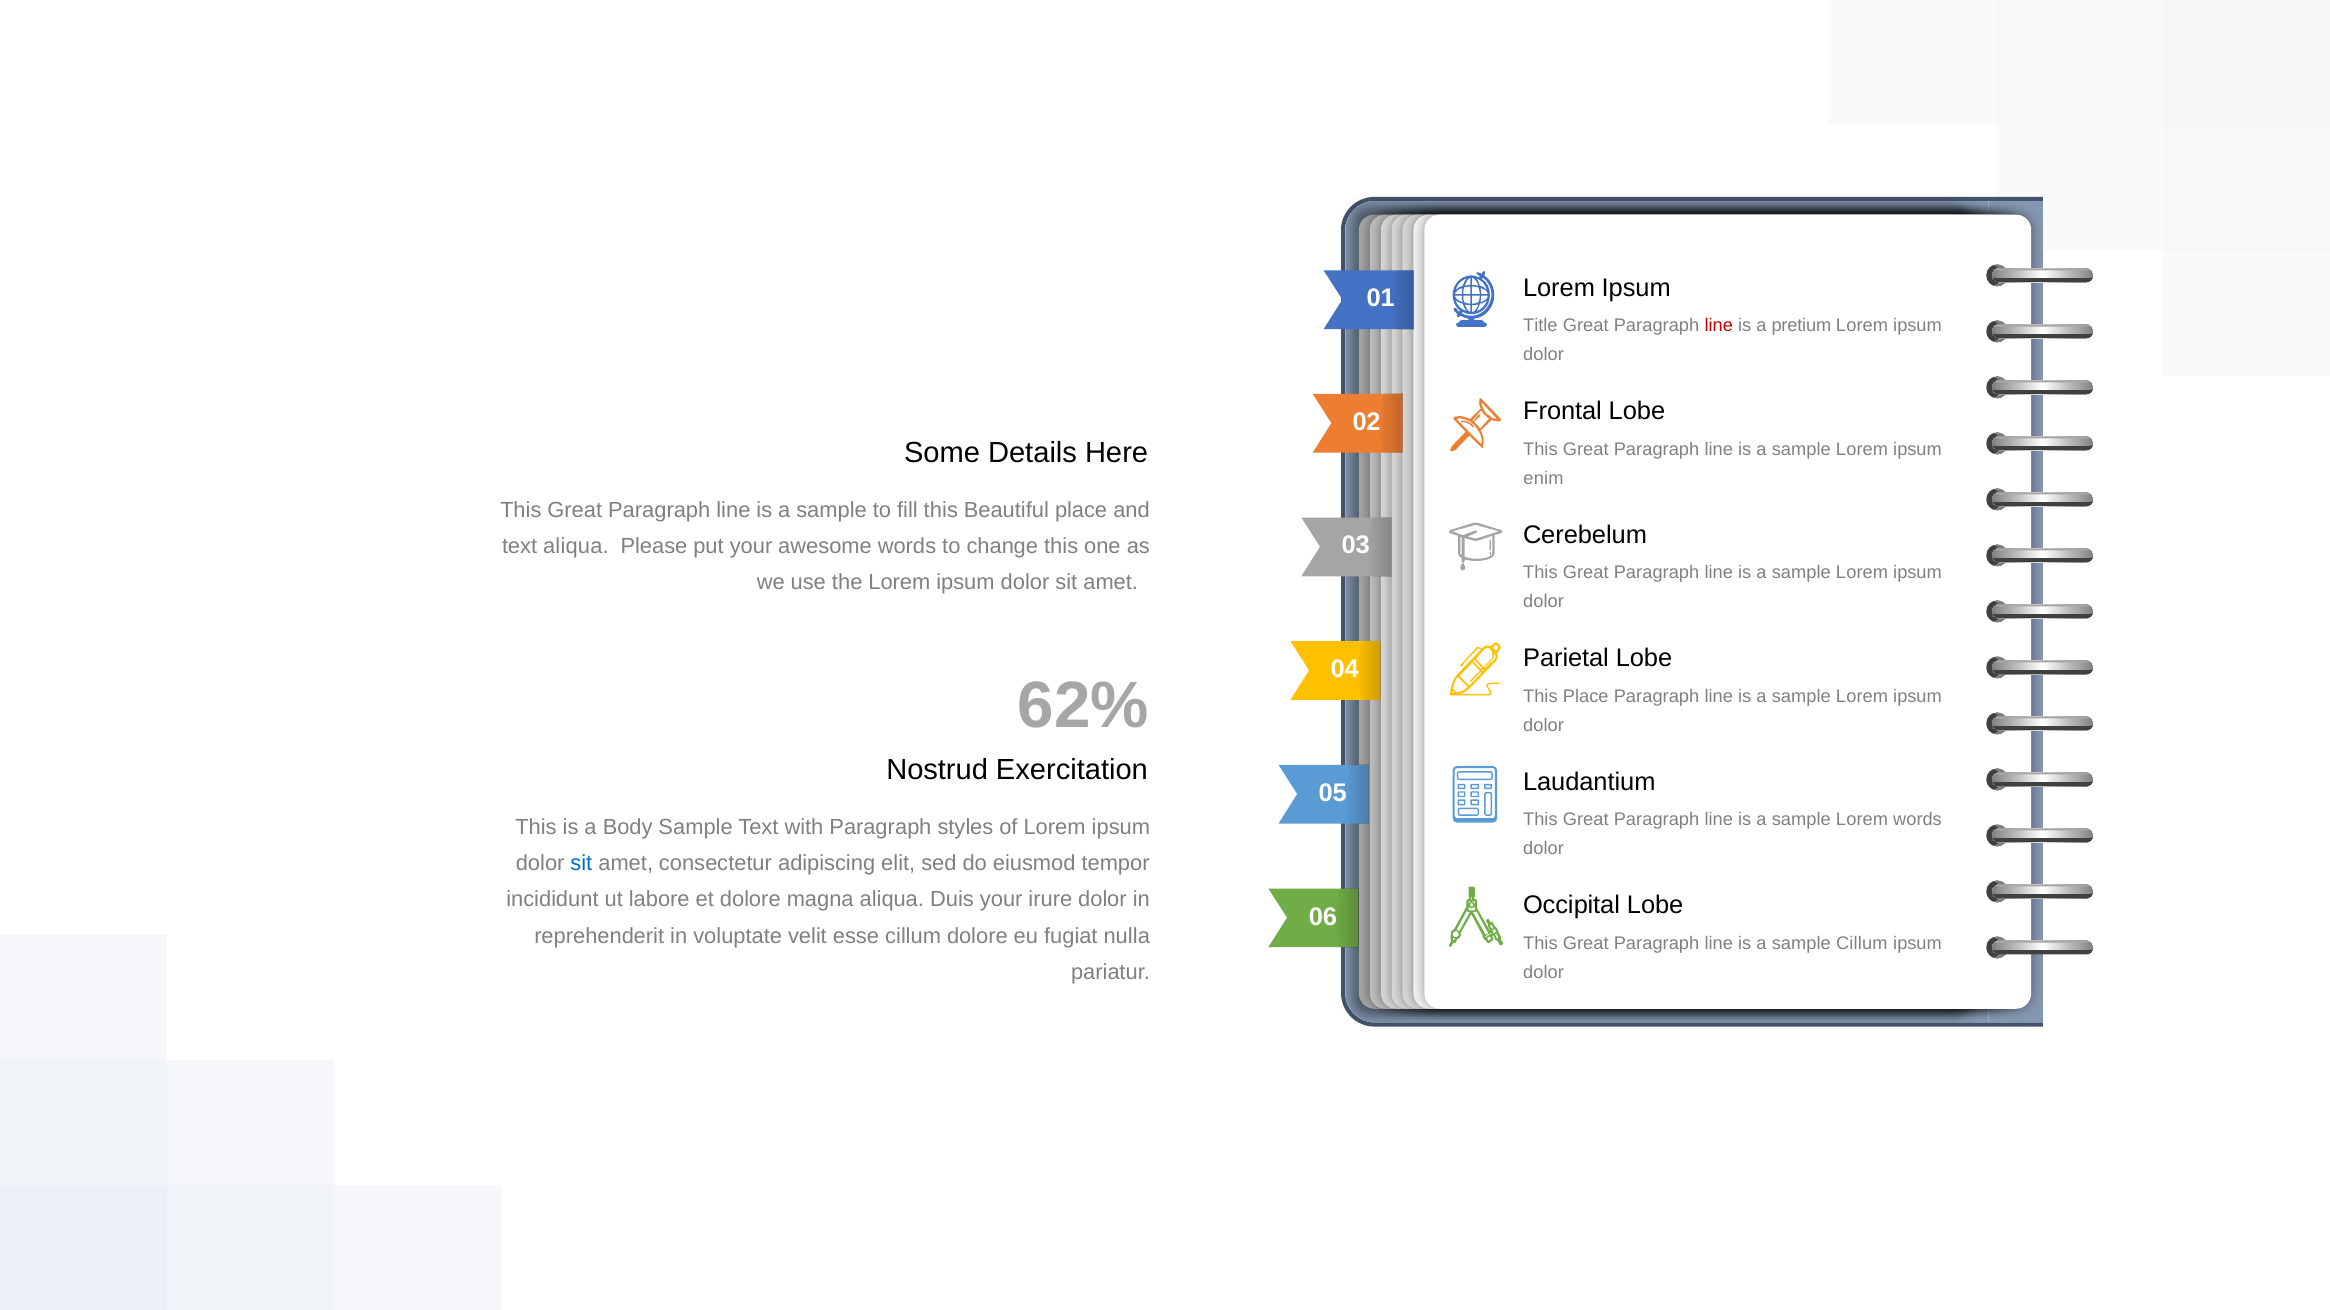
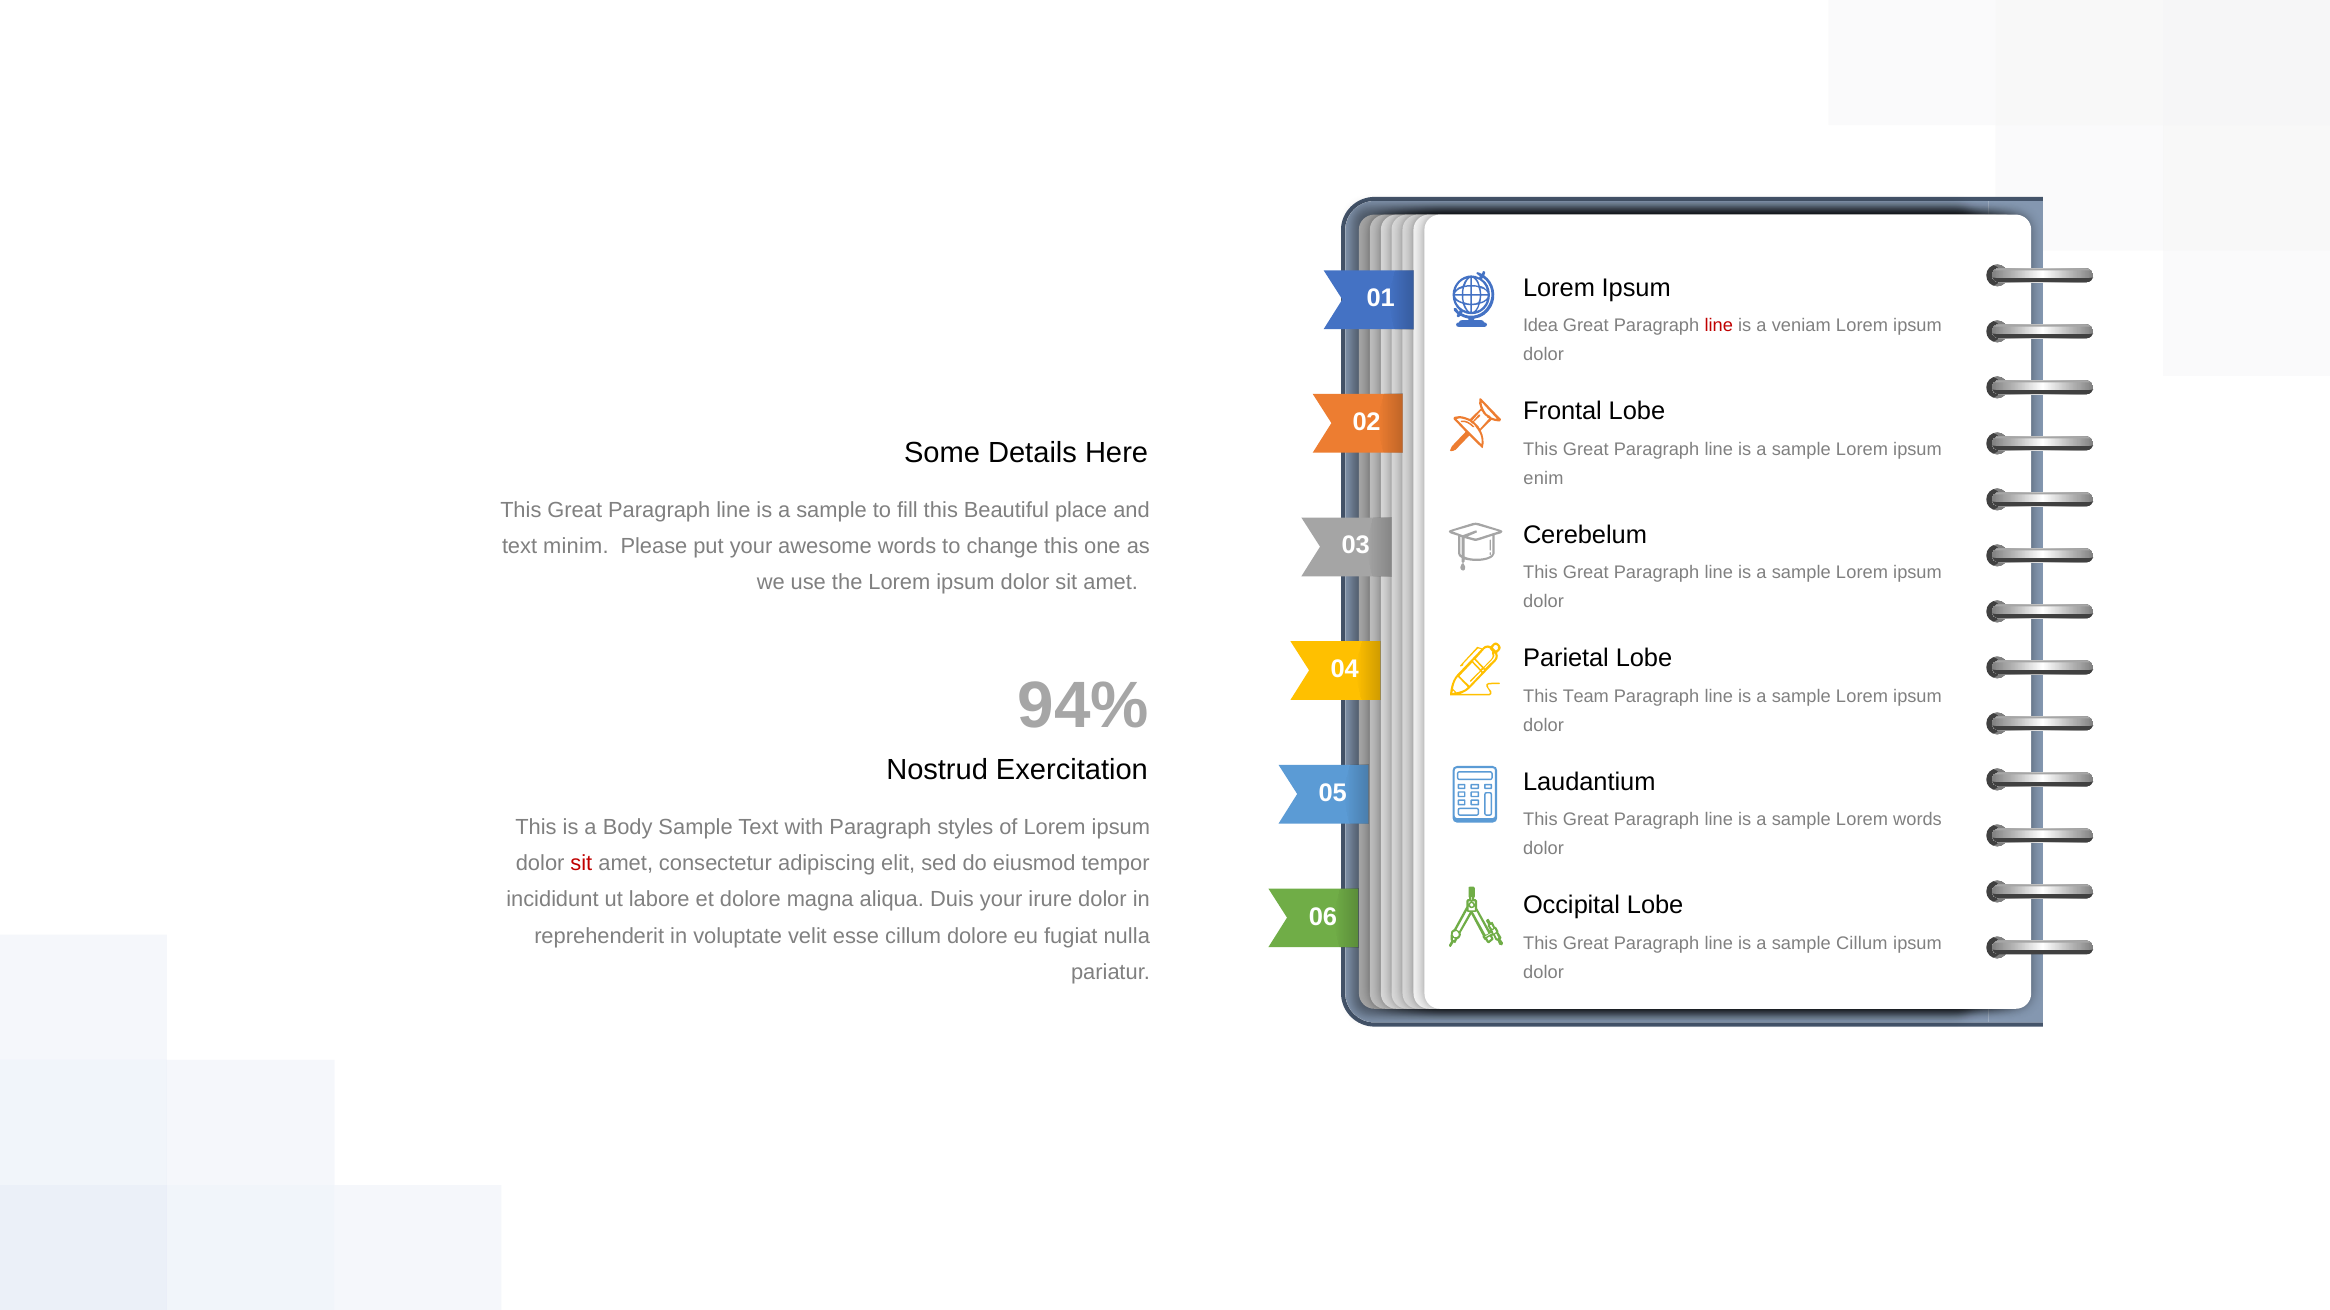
Title: Title -> Idea
pretium: pretium -> veniam
text aliqua: aliqua -> minim
62%: 62% -> 94%
This Place: Place -> Team
sit at (581, 864) colour: blue -> red
